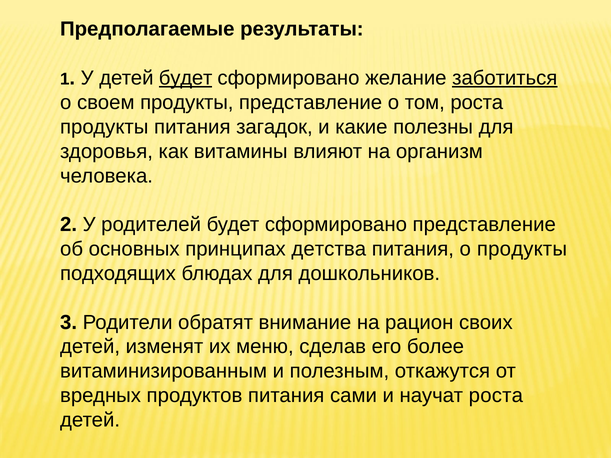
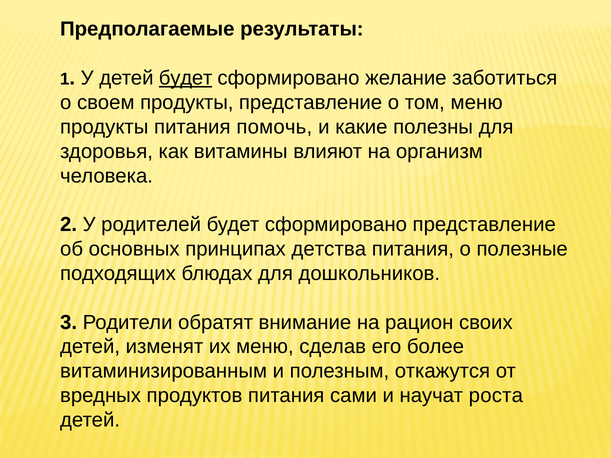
заботиться underline: present -> none
том роста: роста -> меню
загадок: загадок -> помочь
о продукты: продукты -> полезные
